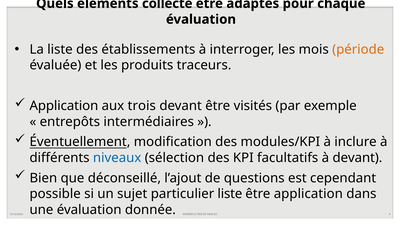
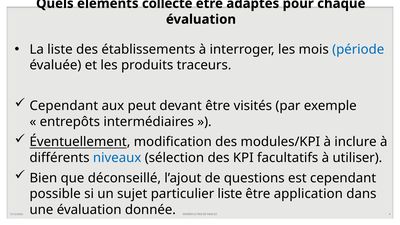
période colour: orange -> blue
Application at (64, 106): Application -> Cependant
trois: trois -> peut
à devant: devant -> utiliser
